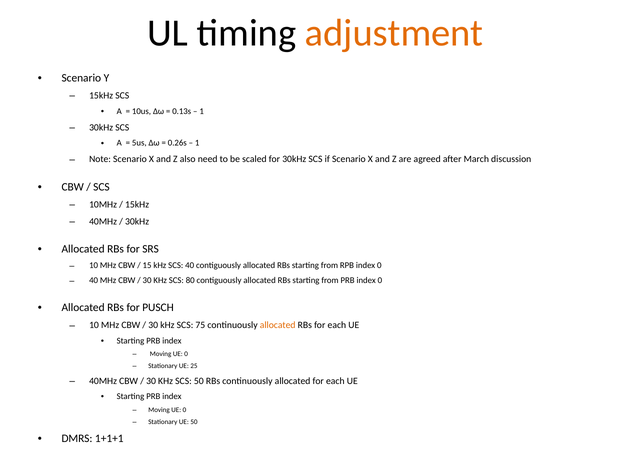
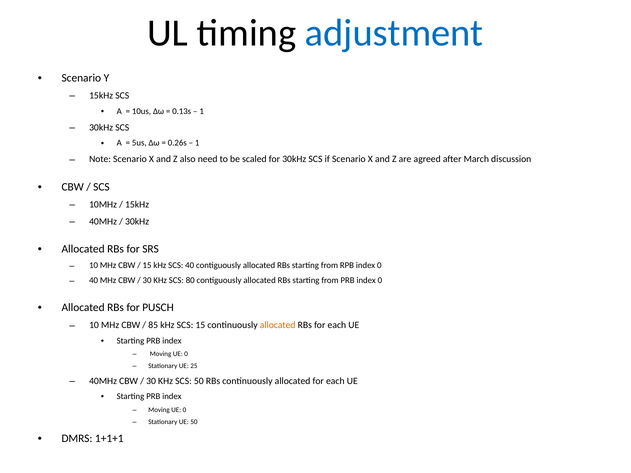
adjustment colour: orange -> blue
30 at (153, 325): 30 -> 85
SCS 75: 75 -> 15
